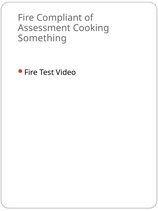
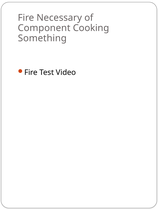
Compliant: Compliant -> Necessary
Assessment: Assessment -> Component
